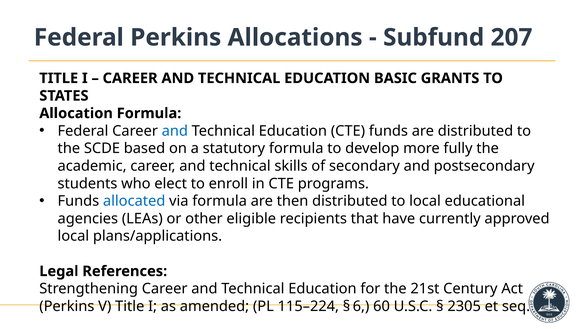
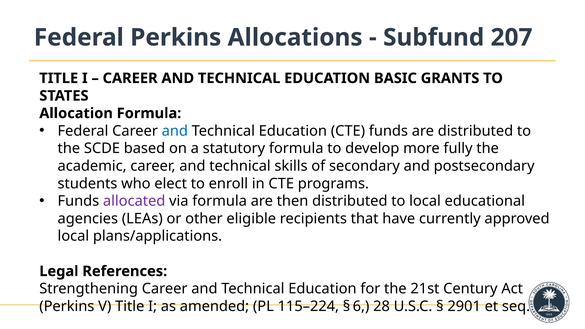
allocated colour: blue -> purple
60: 60 -> 28
2305: 2305 -> 2901
